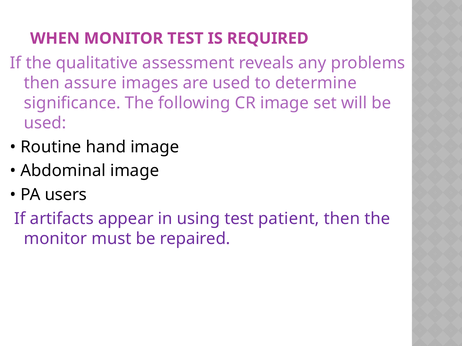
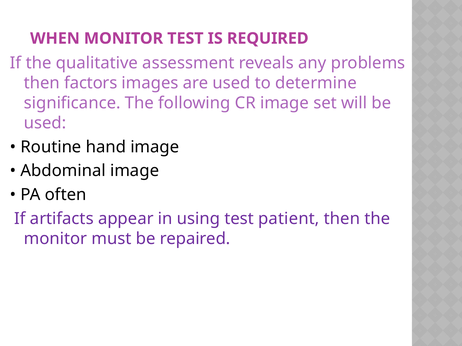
assure: assure -> factors
users: users -> often
